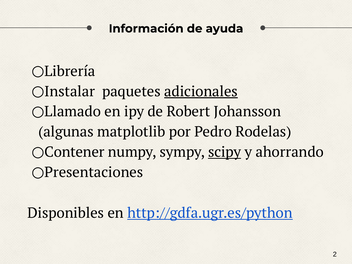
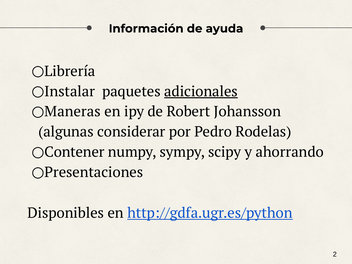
Llamado: Llamado -> Maneras
matplotlib: matplotlib -> considerar
scipy underline: present -> none
